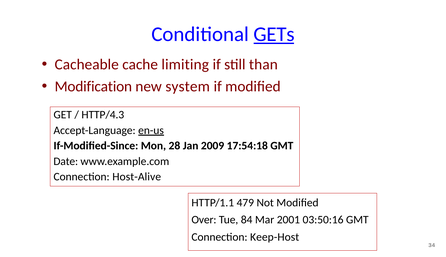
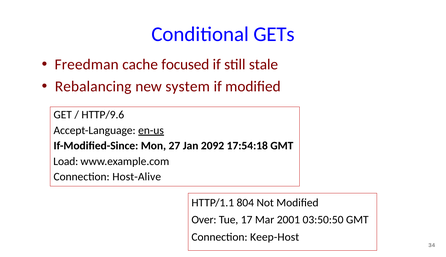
GETs underline: present -> none
Cacheable: Cacheable -> Freedman
limiting: limiting -> focused
than: than -> stale
Modification: Modification -> Rebalancing
HTTP/4.3: HTTP/4.3 -> HTTP/9.6
28: 28 -> 27
2009: 2009 -> 2092
Date: Date -> Load
479: 479 -> 804
84: 84 -> 17
03:50:16: 03:50:16 -> 03:50:50
